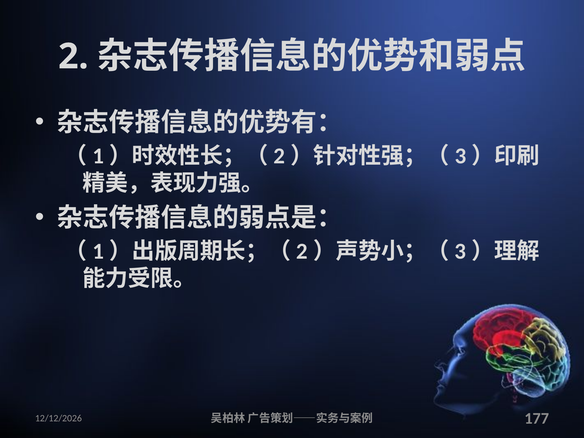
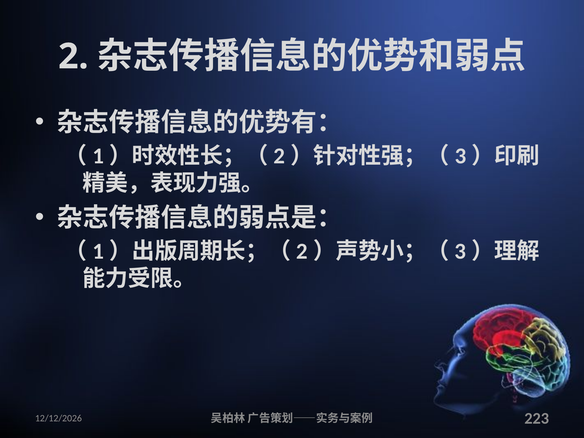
177: 177 -> 223
